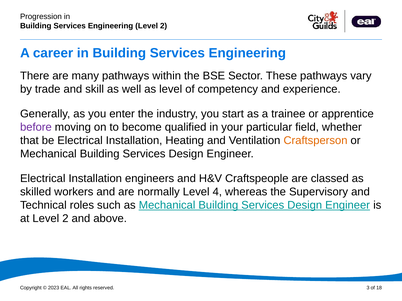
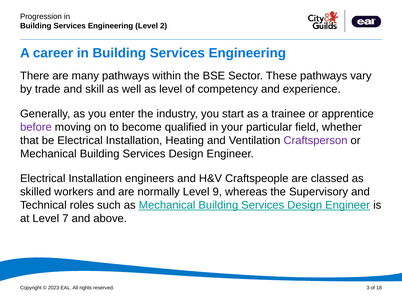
Craftsperson colour: orange -> purple
4: 4 -> 9
at Level 2: 2 -> 7
